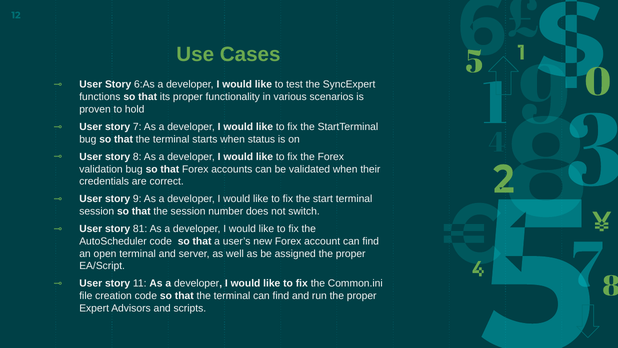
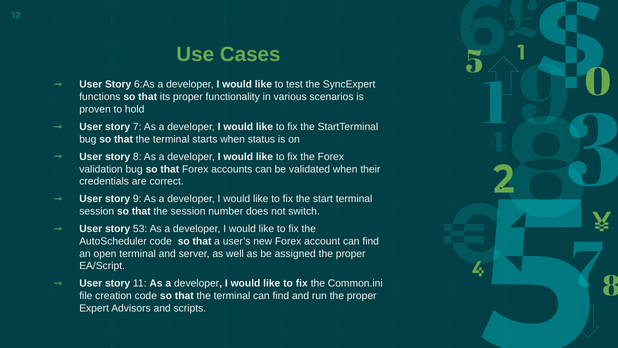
81: 81 -> 53
